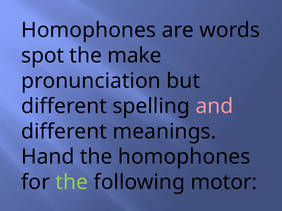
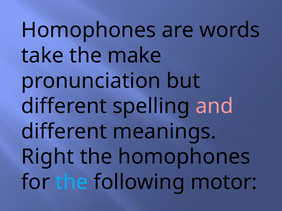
spot: spot -> take
Hand: Hand -> Right
the at (72, 183) colour: light green -> light blue
